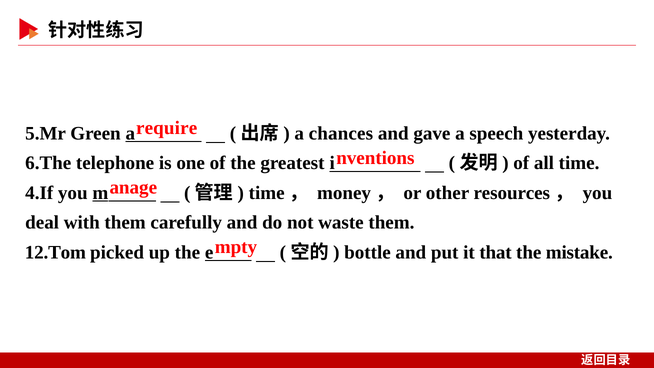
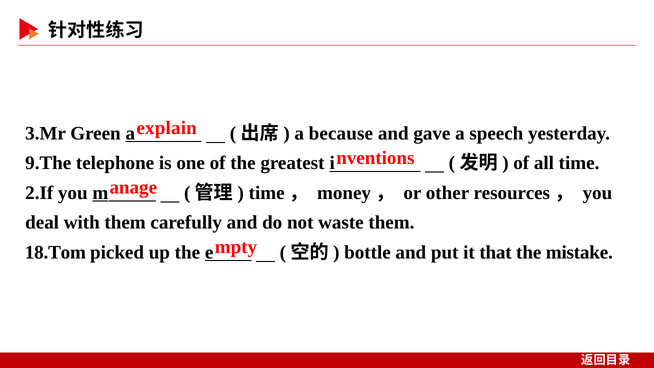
require: require -> explain
5.Mr: 5.Mr -> 3.Mr
chances: chances -> because
6.The: 6.The -> 9.The
4.If: 4.If -> 2.If
12.Tom: 12.Tom -> 18.Tom
